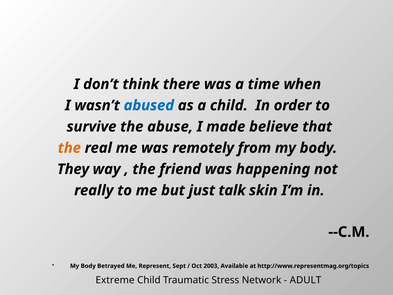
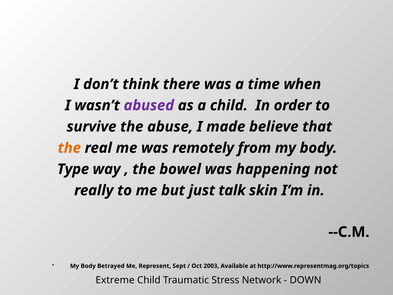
abused colour: blue -> purple
They: They -> Type
friend: friend -> bowel
ADULT: ADULT -> DOWN
